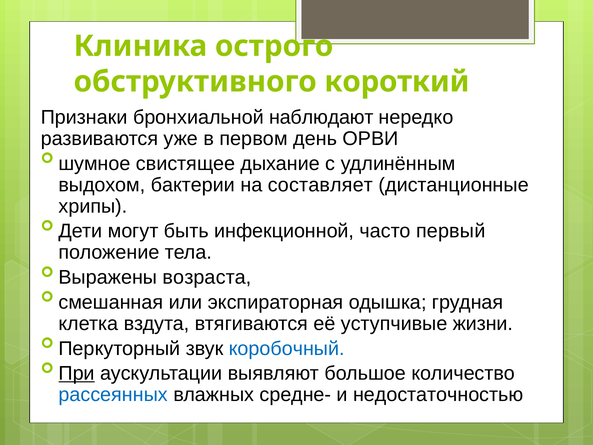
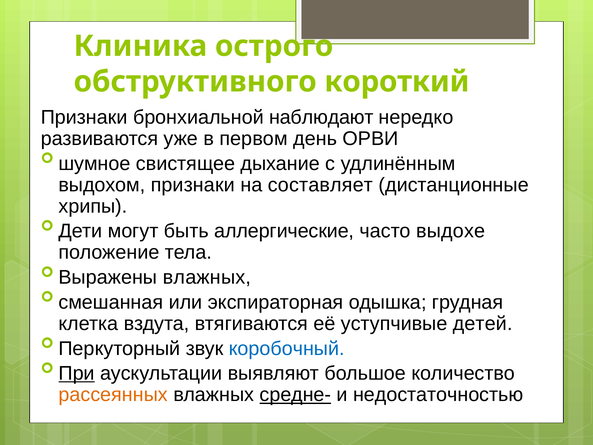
выдохом бактерии: бактерии -> признаки
инфекционной: инфекционной -> аллергические
первый: первый -> выдохе
Выражены возраста: возраста -> влажных
жизни: жизни -> детей
рассеянных colour: blue -> orange
средне- underline: none -> present
